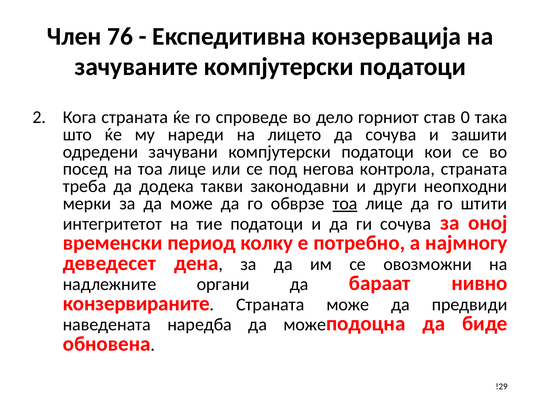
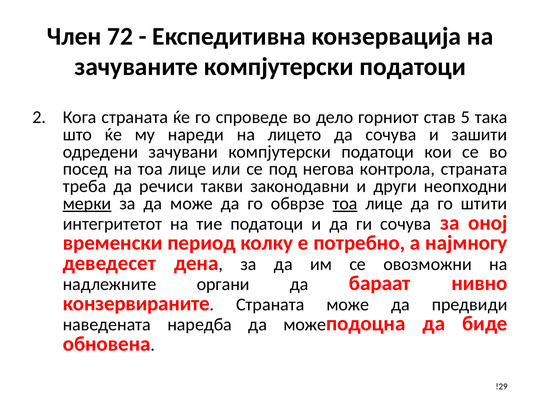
76: 76 -> 72
0: 0 -> 5
додека: додека -> речиси
мерки underline: none -> present
